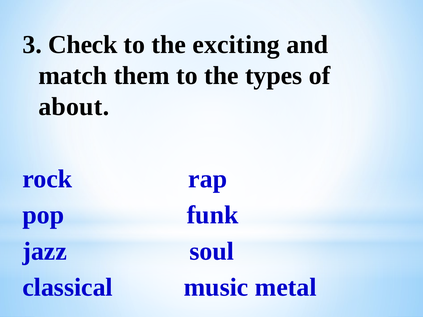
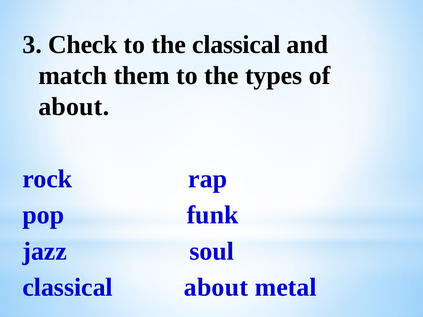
the exciting: exciting -> classical
classical music: music -> about
